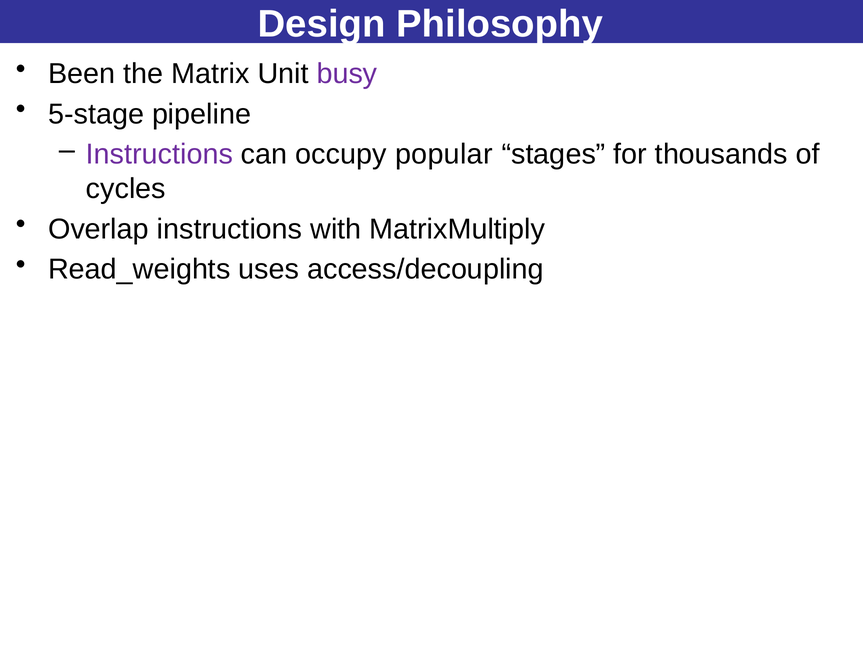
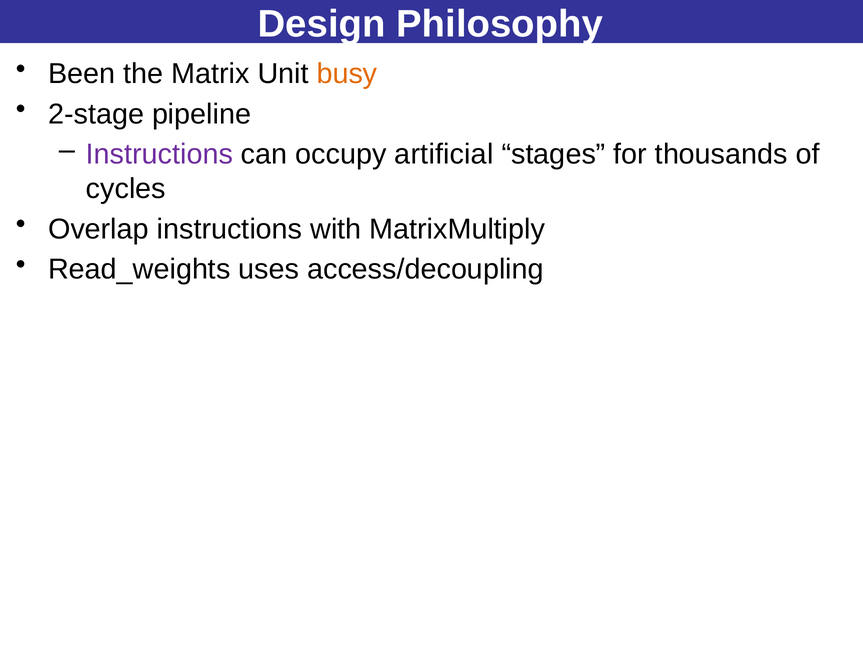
busy colour: purple -> orange
5-stage: 5-stage -> 2-stage
popular: popular -> artificial
